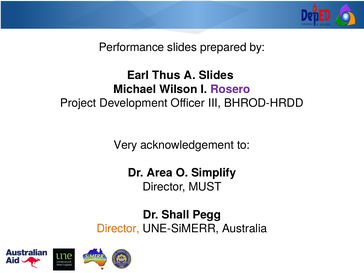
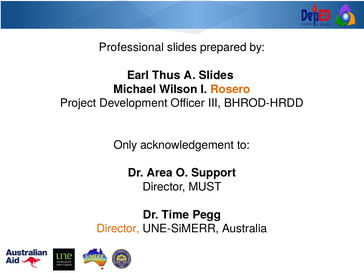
Performance: Performance -> Professional
Rosero colour: purple -> orange
Very: Very -> Only
Simplify: Simplify -> Support
Shall: Shall -> Time
